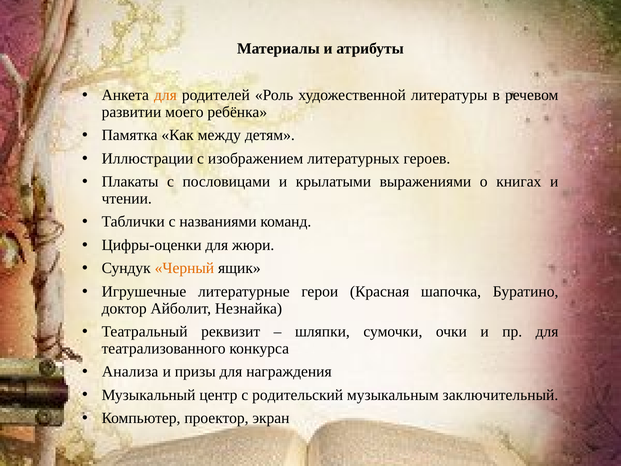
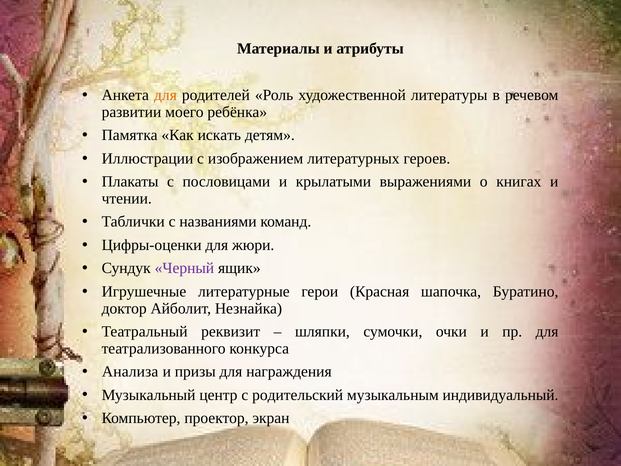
между: между -> искать
Черный colour: orange -> purple
заключительный: заключительный -> индивидуальный
